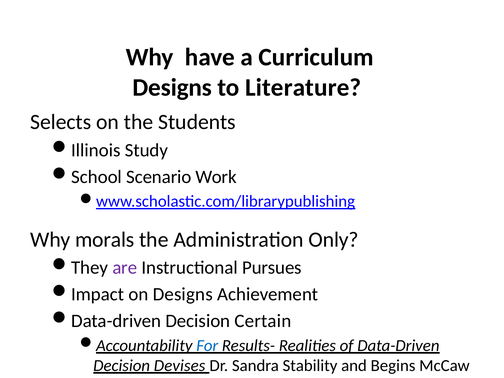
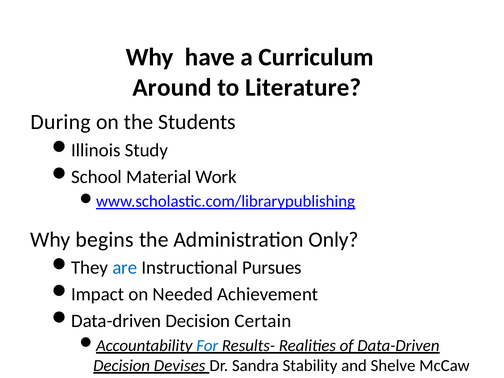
Designs at (172, 87): Designs -> Around
Selects: Selects -> During
Scenario: Scenario -> Material
morals: morals -> begins
are colour: purple -> blue
on Designs: Designs -> Needed
Begins: Begins -> Shelve
